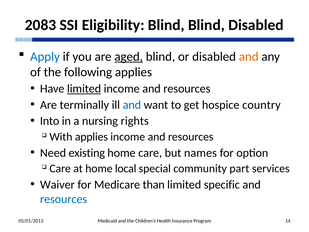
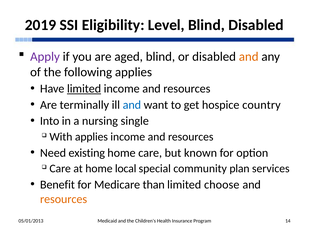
2083: 2083 -> 2019
Eligibility Blind: Blind -> Level
Apply colour: blue -> purple
aged underline: present -> none
rights: rights -> single
names: names -> known
part: part -> plan
Waiver: Waiver -> Benefit
specific: specific -> choose
resources at (64, 199) colour: blue -> orange
